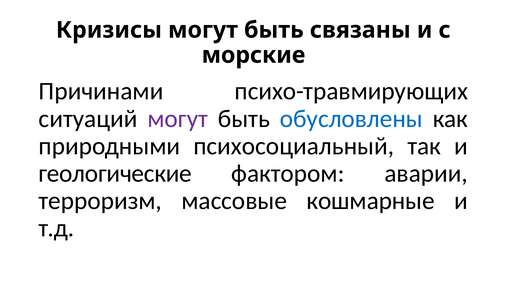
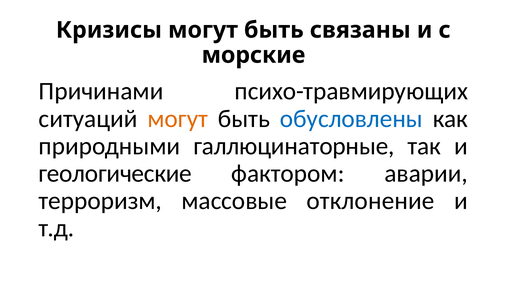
могут at (178, 119) colour: purple -> orange
психосоциальный: психосоциальный -> галлюцинаторные
кошмарные: кошмарные -> отклонение
